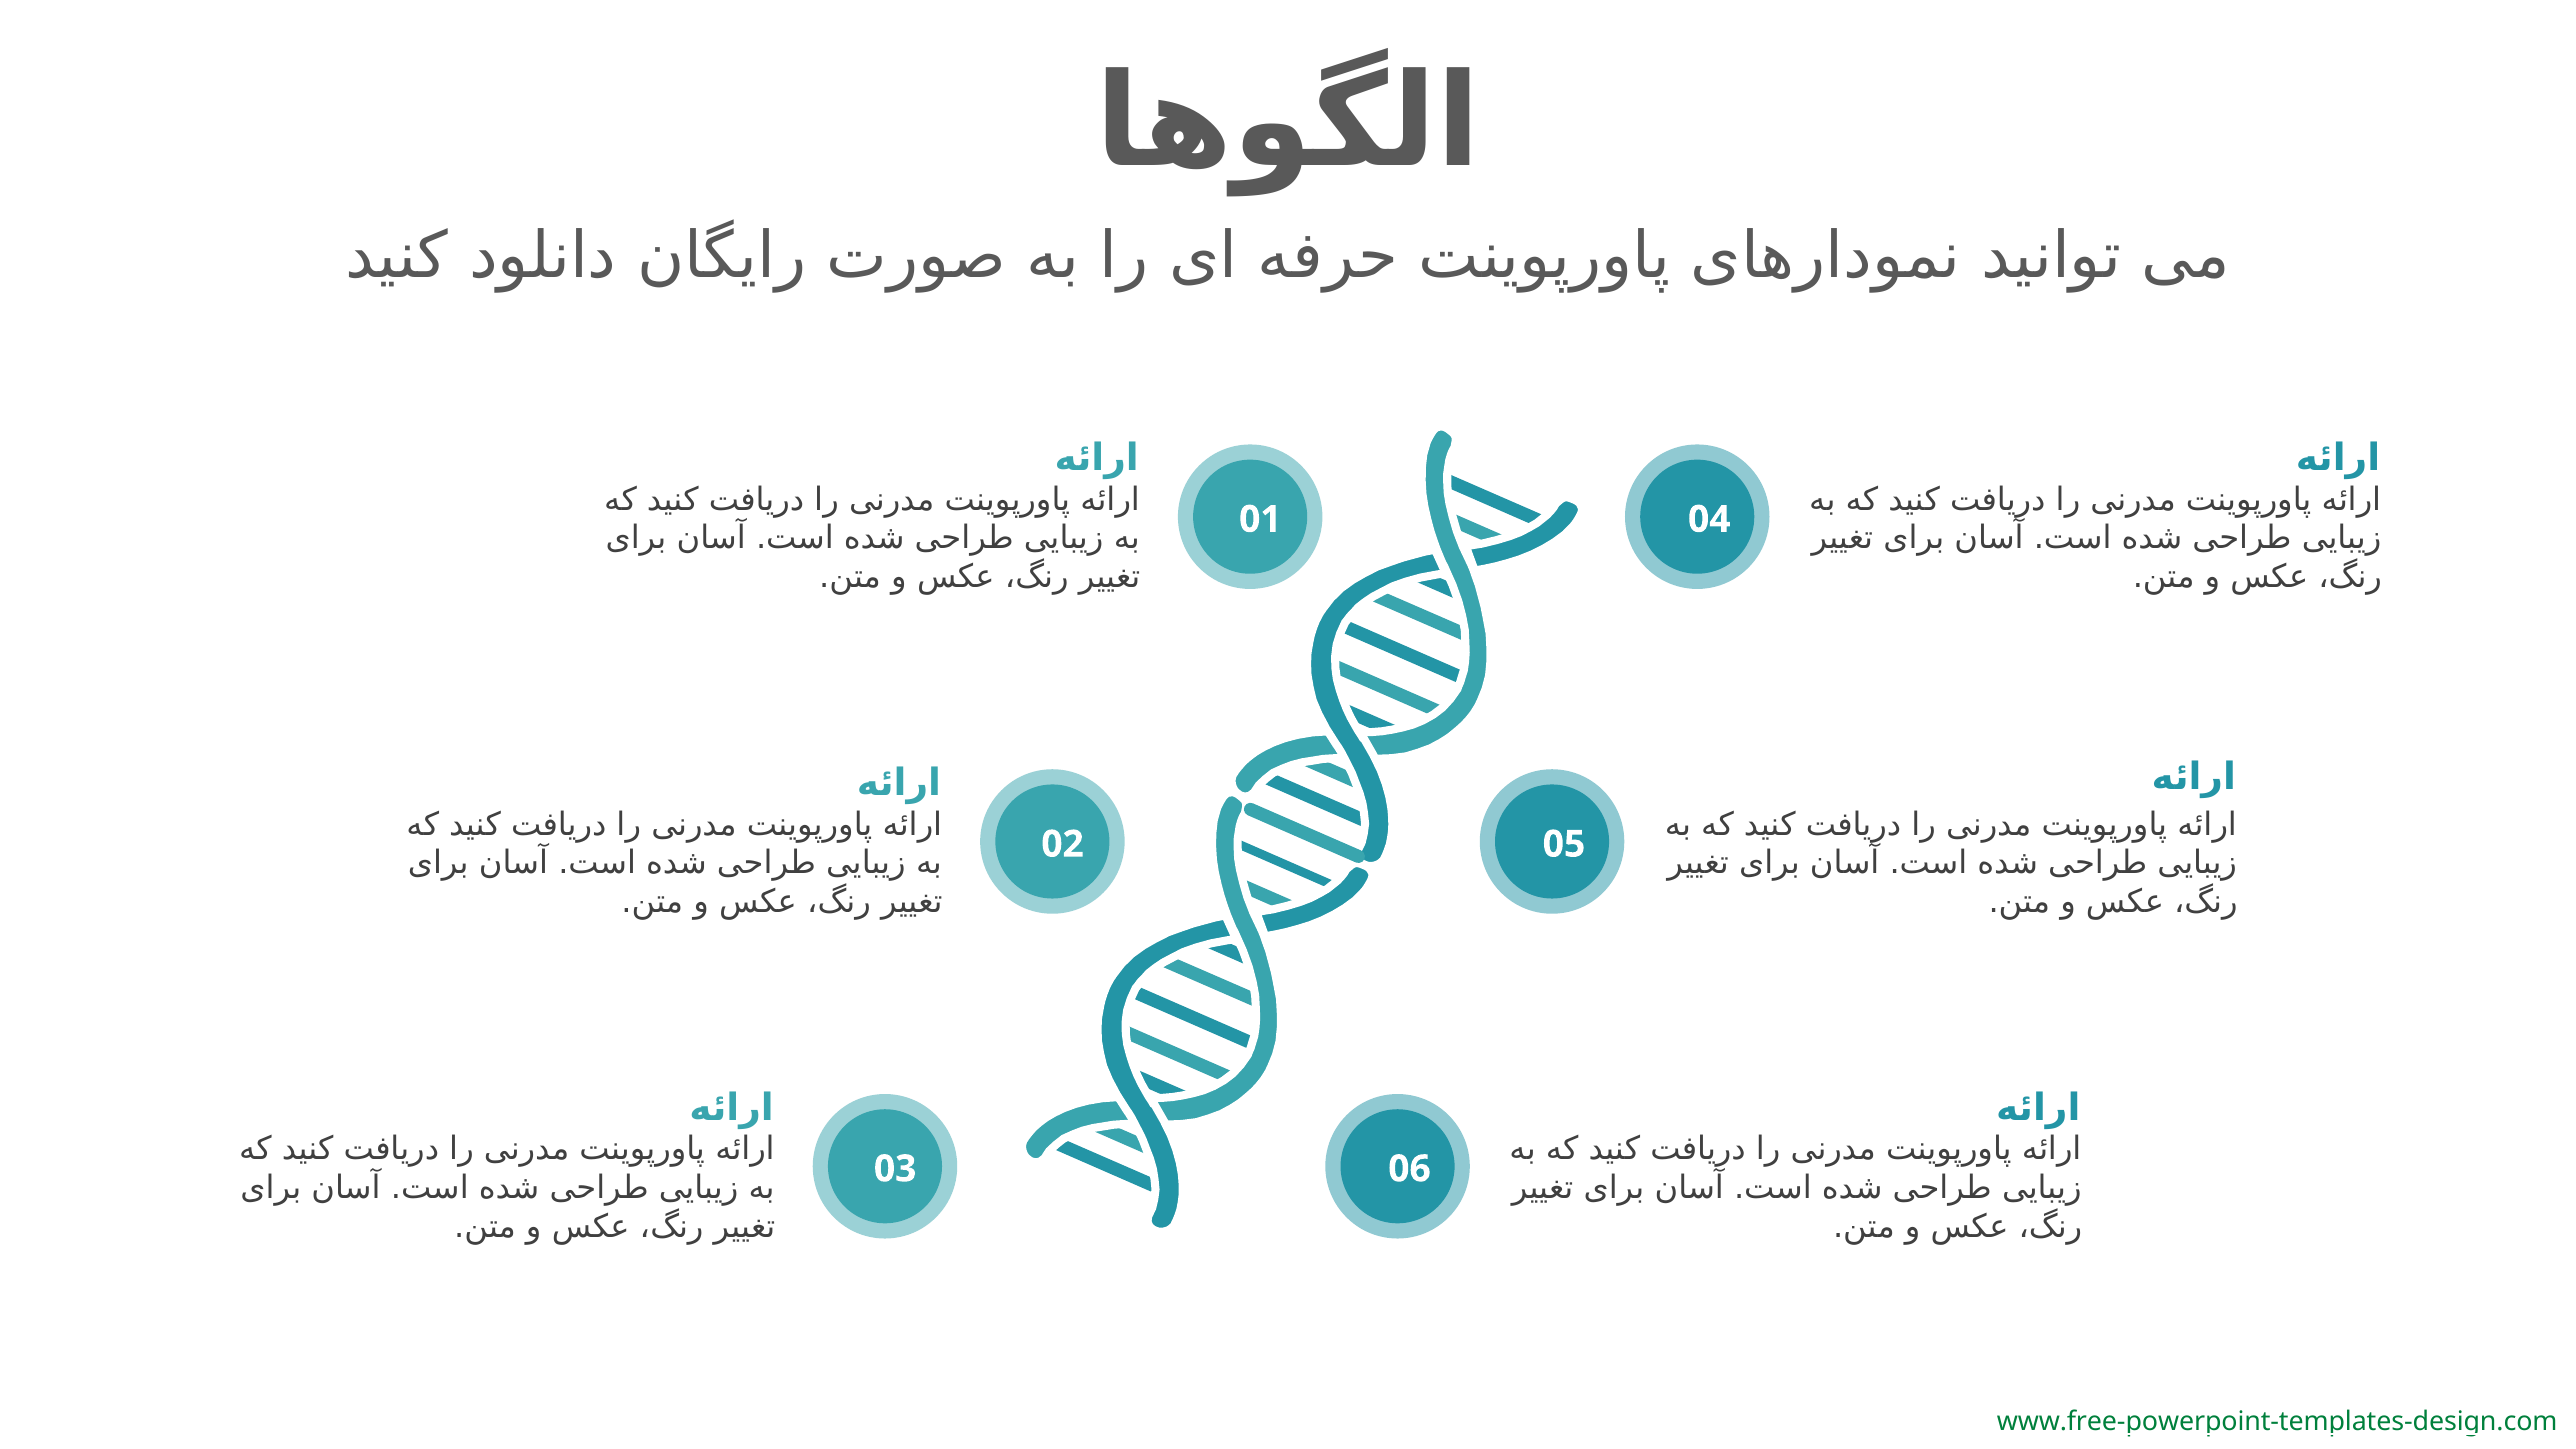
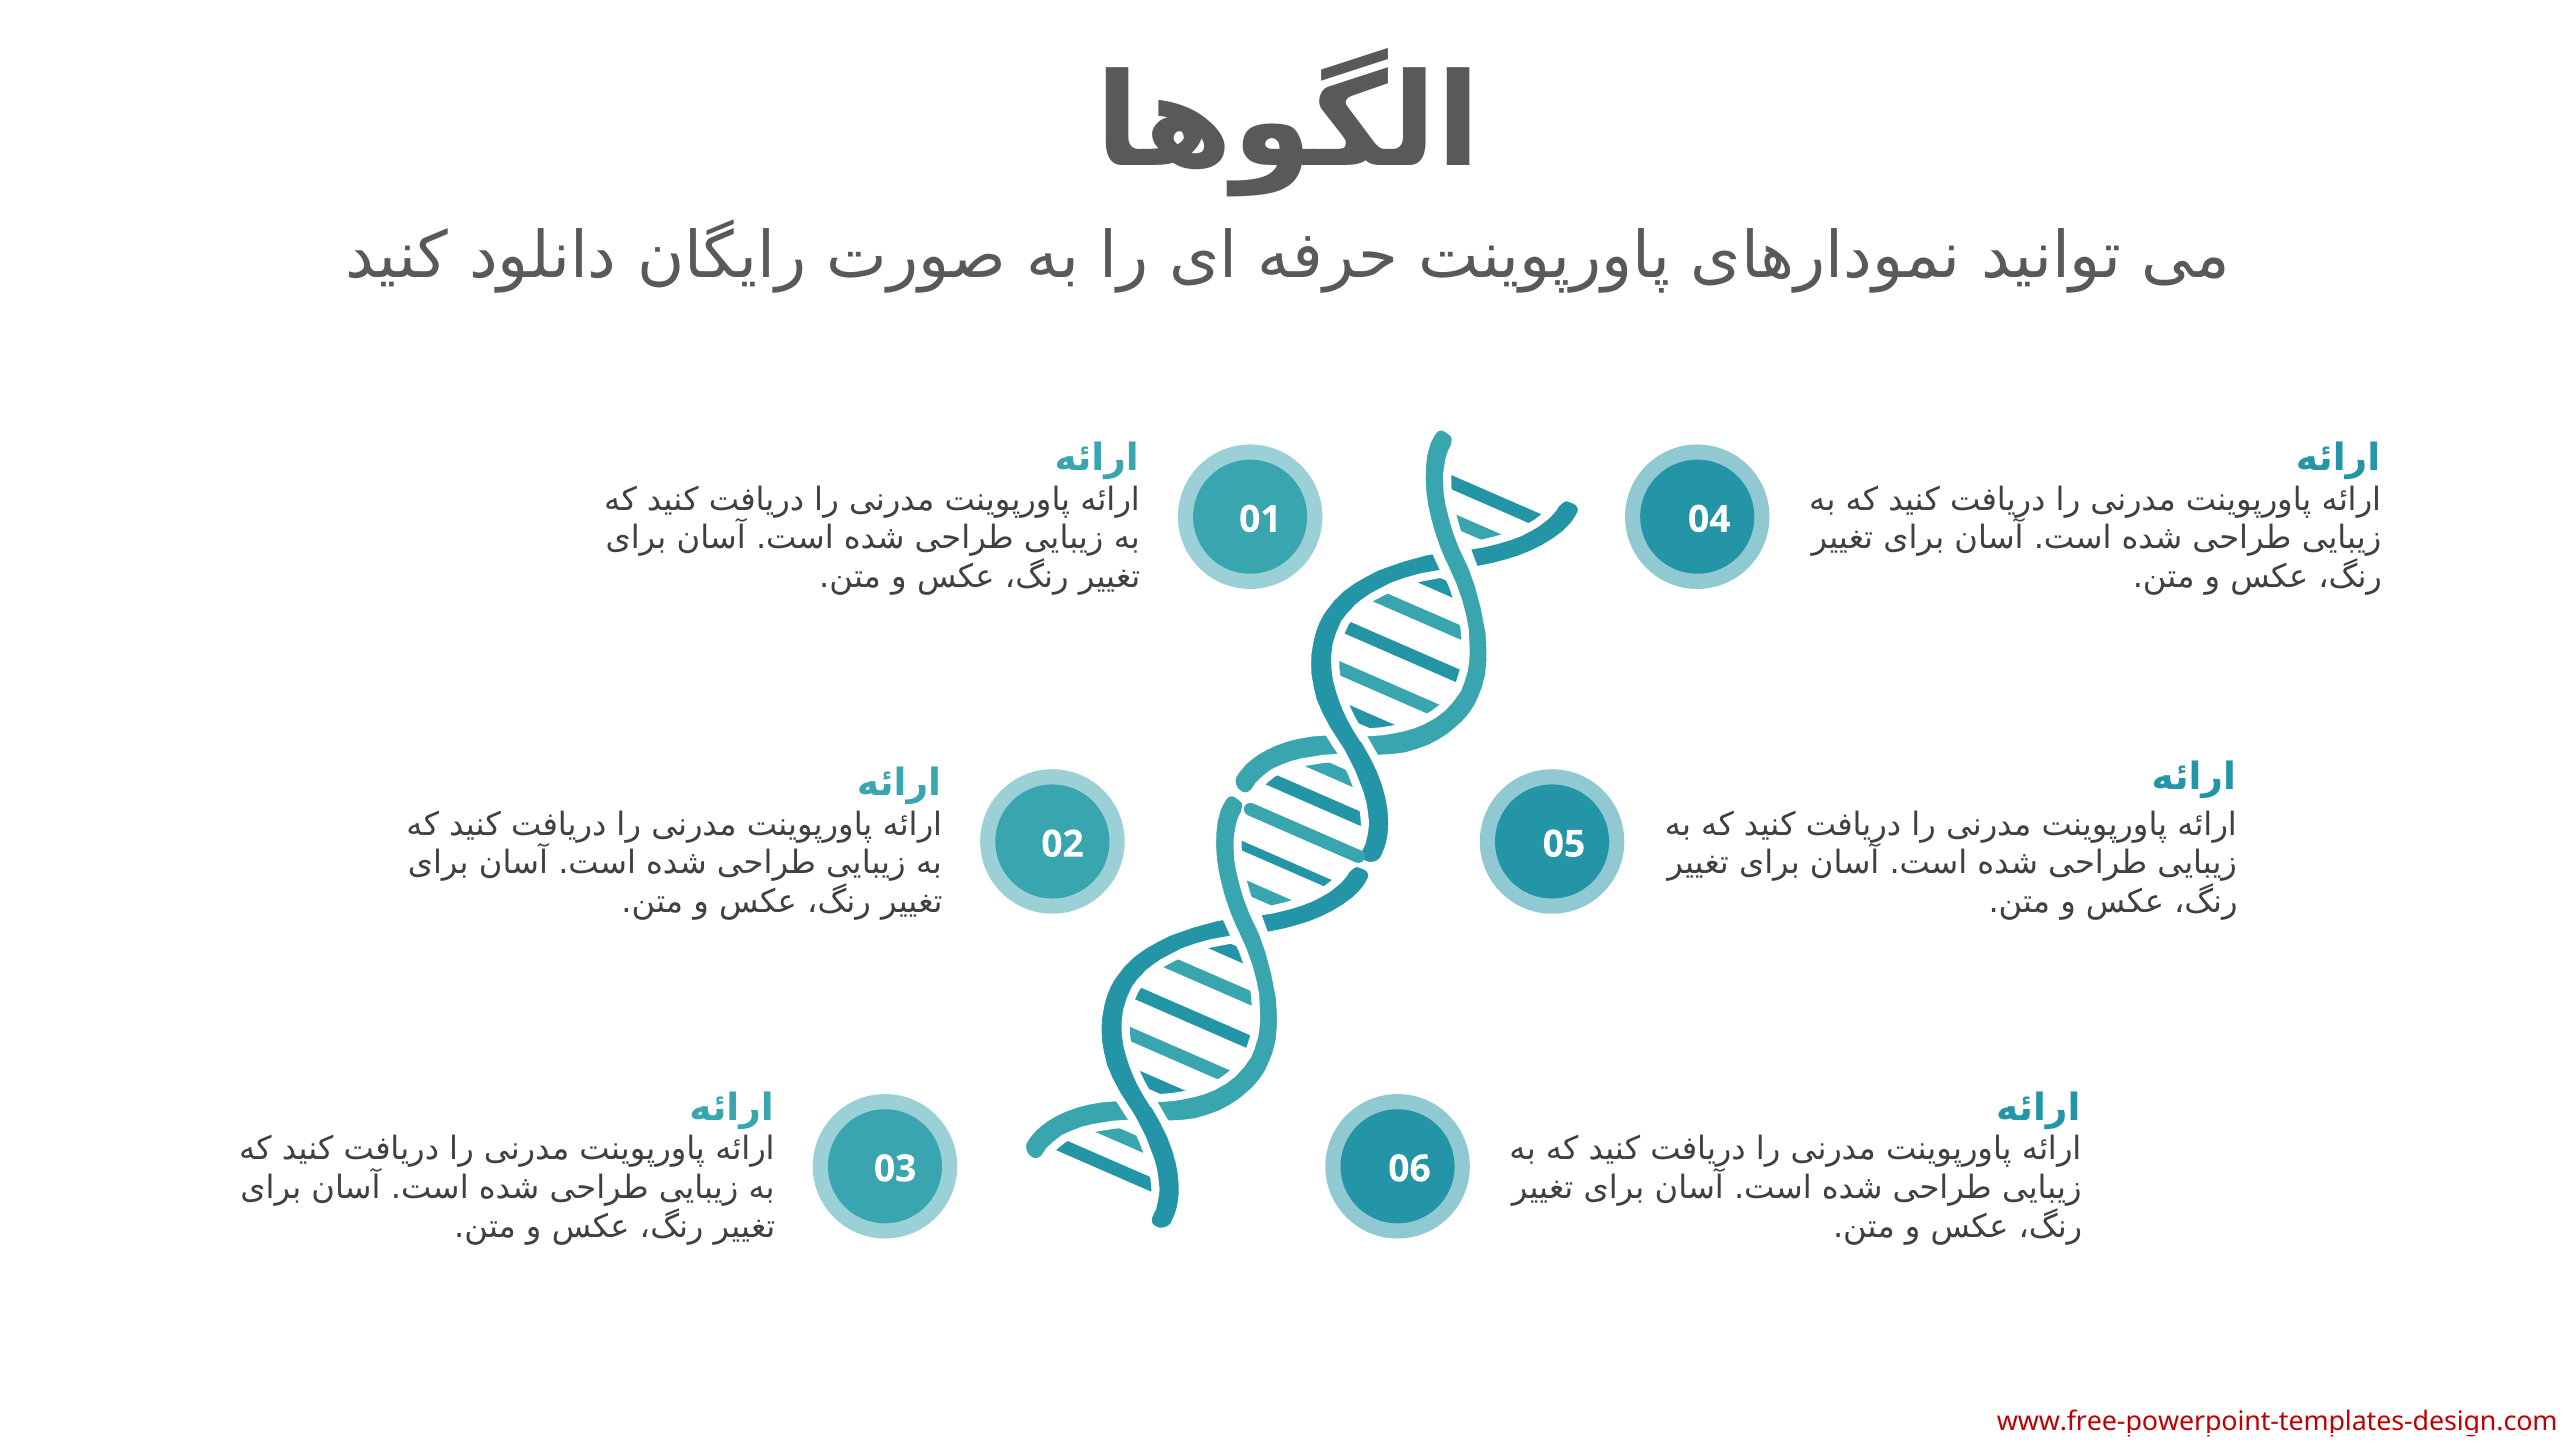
www.free-powerpoint-templates-design.com colour: green -> red
